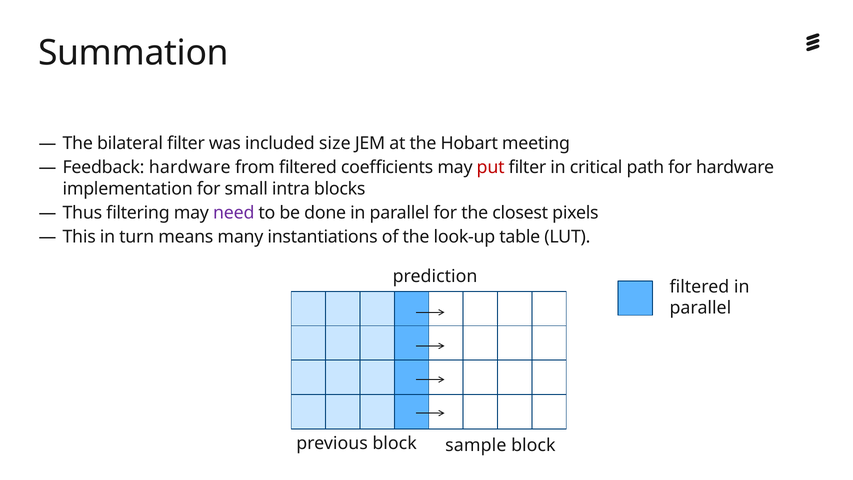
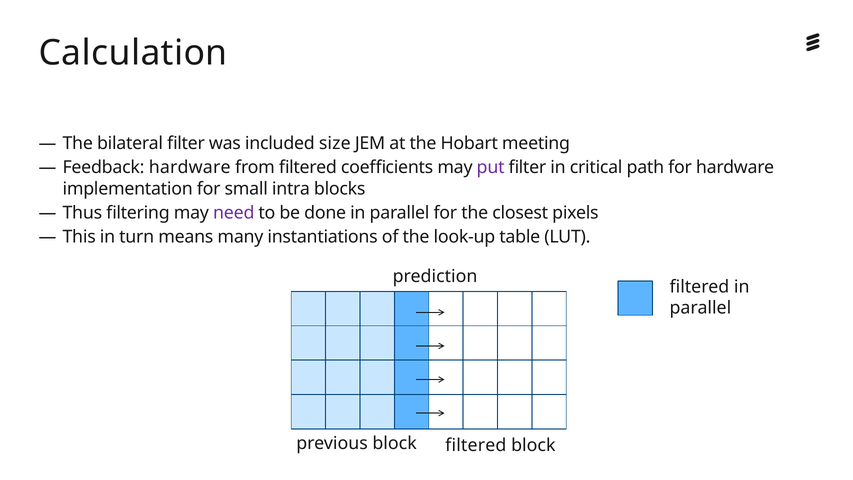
Summation: Summation -> Calculation
put colour: red -> purple
previous block sample: sample -> filtered
